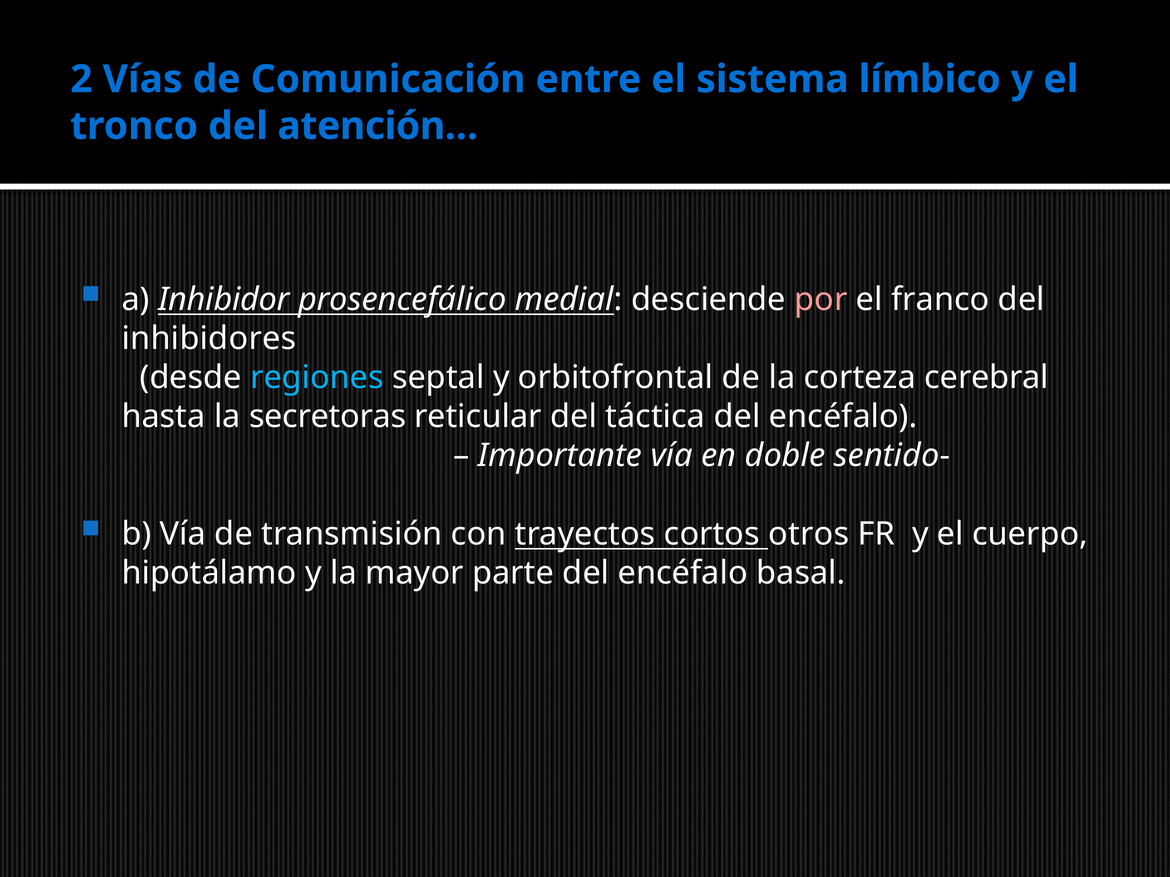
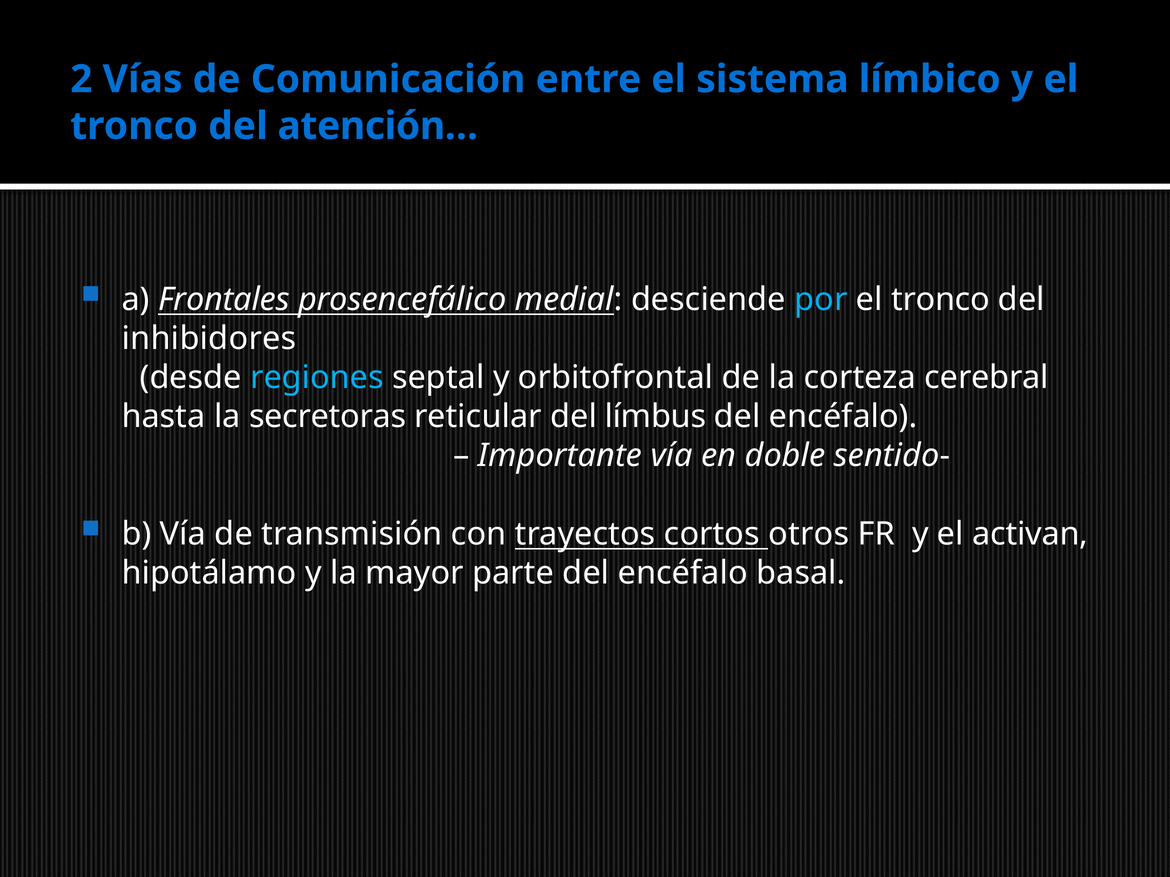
Inhibidor: Inhibidor -> Frontales
por colour: pink -> light blue
franco at (940, 300): franco -> tronco
táctica: táctica -> límbus
cuerpo: cuerpo -> activan
